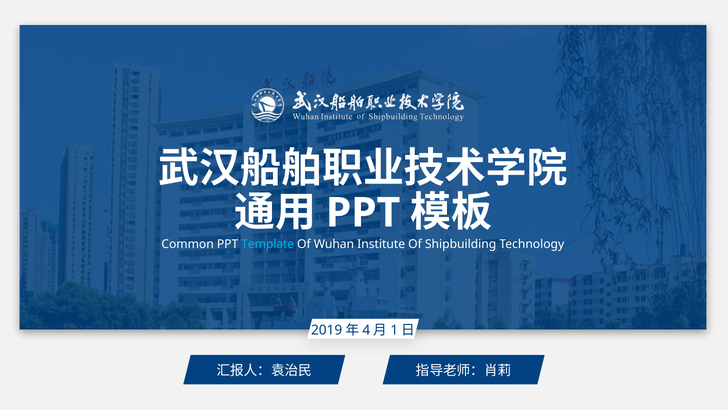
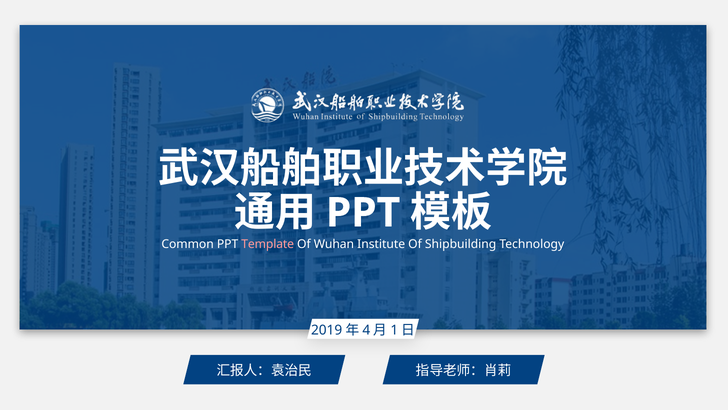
Template colour: light blue -> pink
